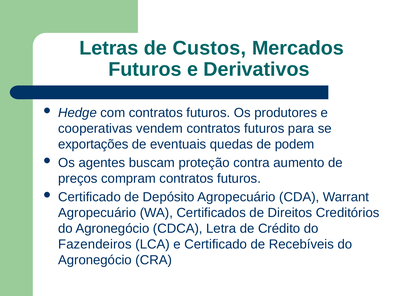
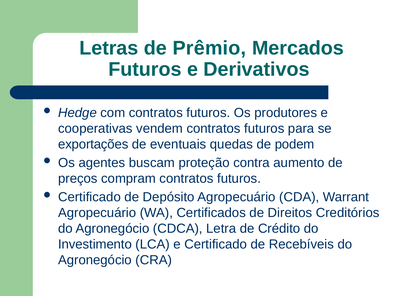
Custos: Custos -> Prêmio
Fazendeiros: Fazendeiros -> Investimento
